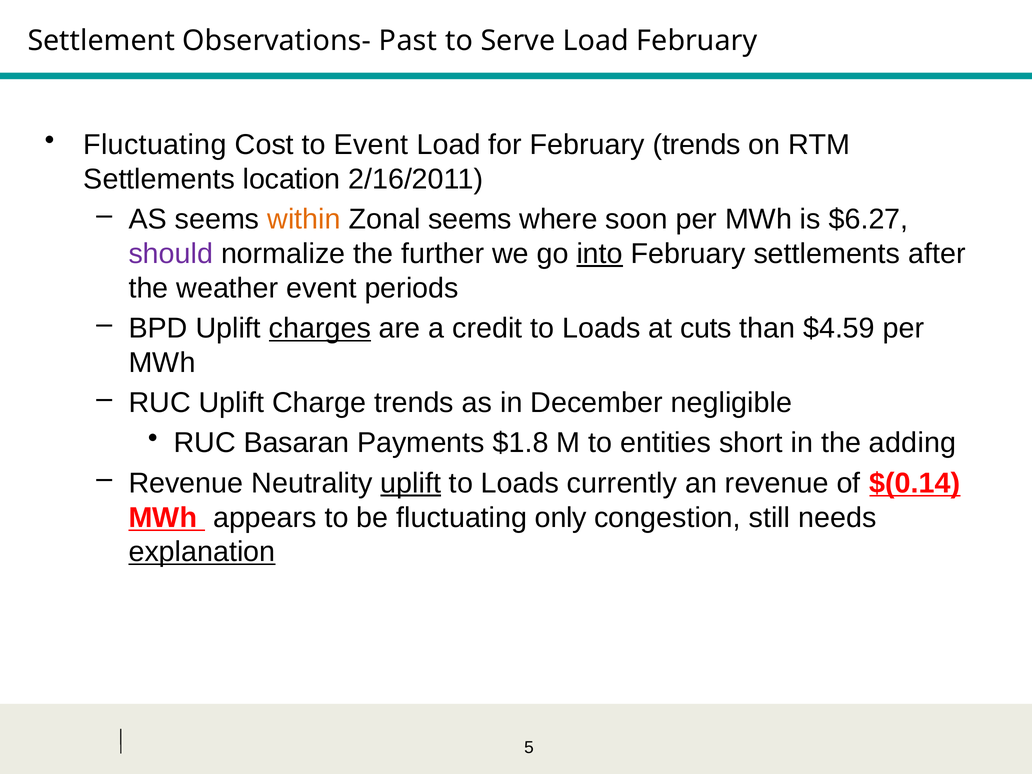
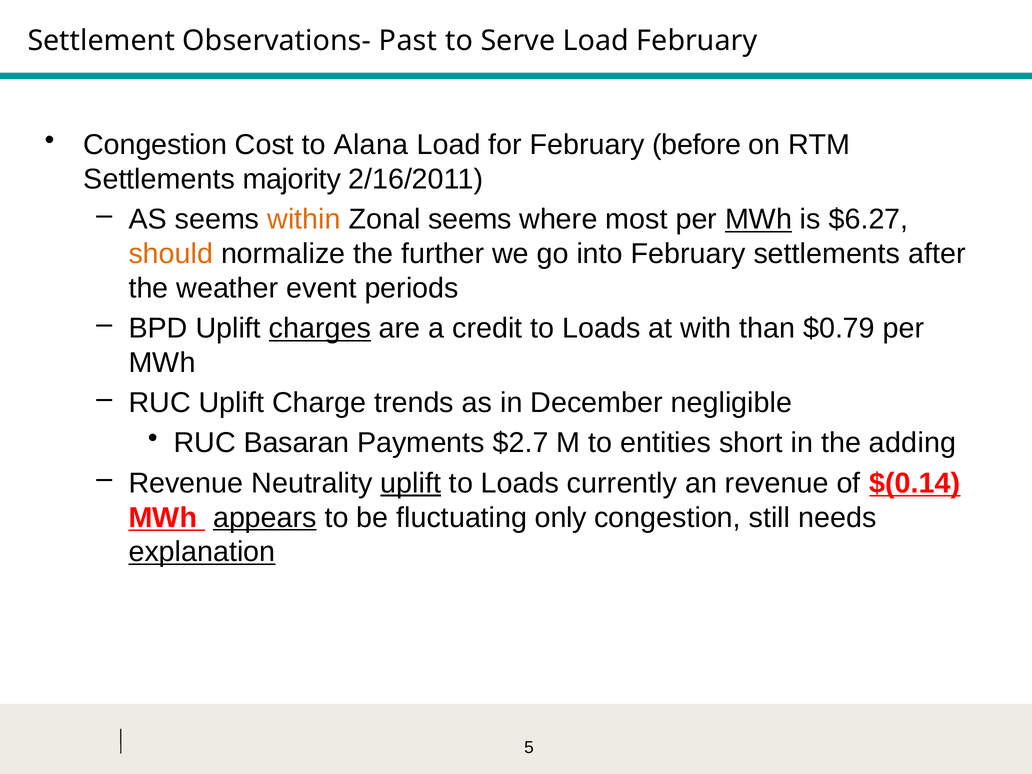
Fluctuating at (155, 145): Fluctuating -> Congestion
to Event: Event -> Alana
February trends: trends -> before
location: location -> majority
soon: soon -> most
MWh at (759, 219) underline: none -> present
should colour: purple -> orange
into underline: present -> none
cuts: cuts -> with
$4.59: $4.59 -> $0.79
$1.8: $1.8 -> $2.7
appears underline: none -> present
